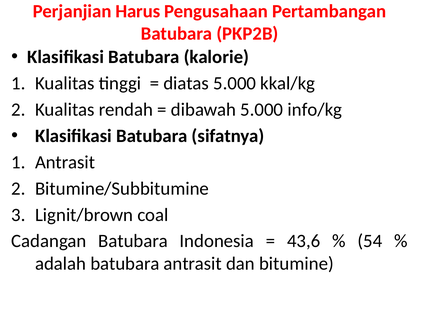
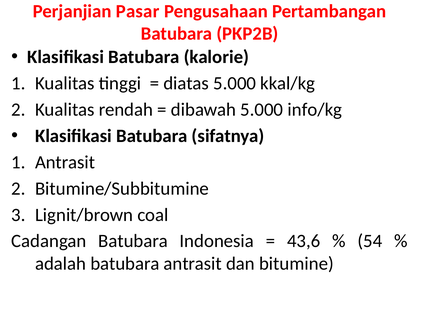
Harus: Harus -> Pasar
